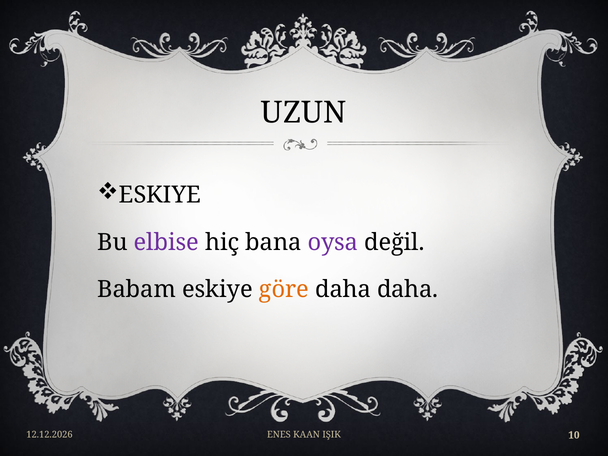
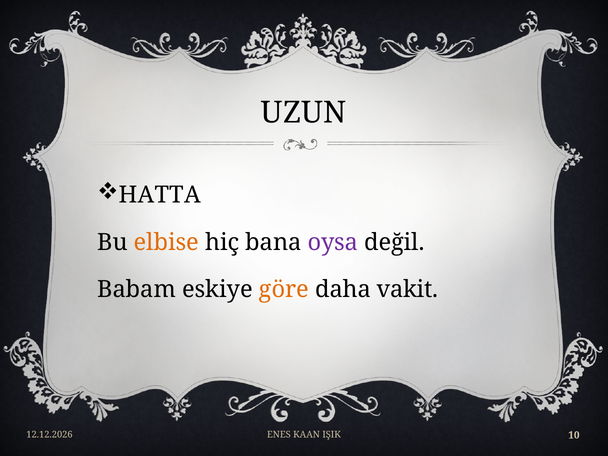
ESKIYE at (160, 195): ESKIYE -> HATTA
elbise colour: purple -> orange
daha daha: daha -> vakit
